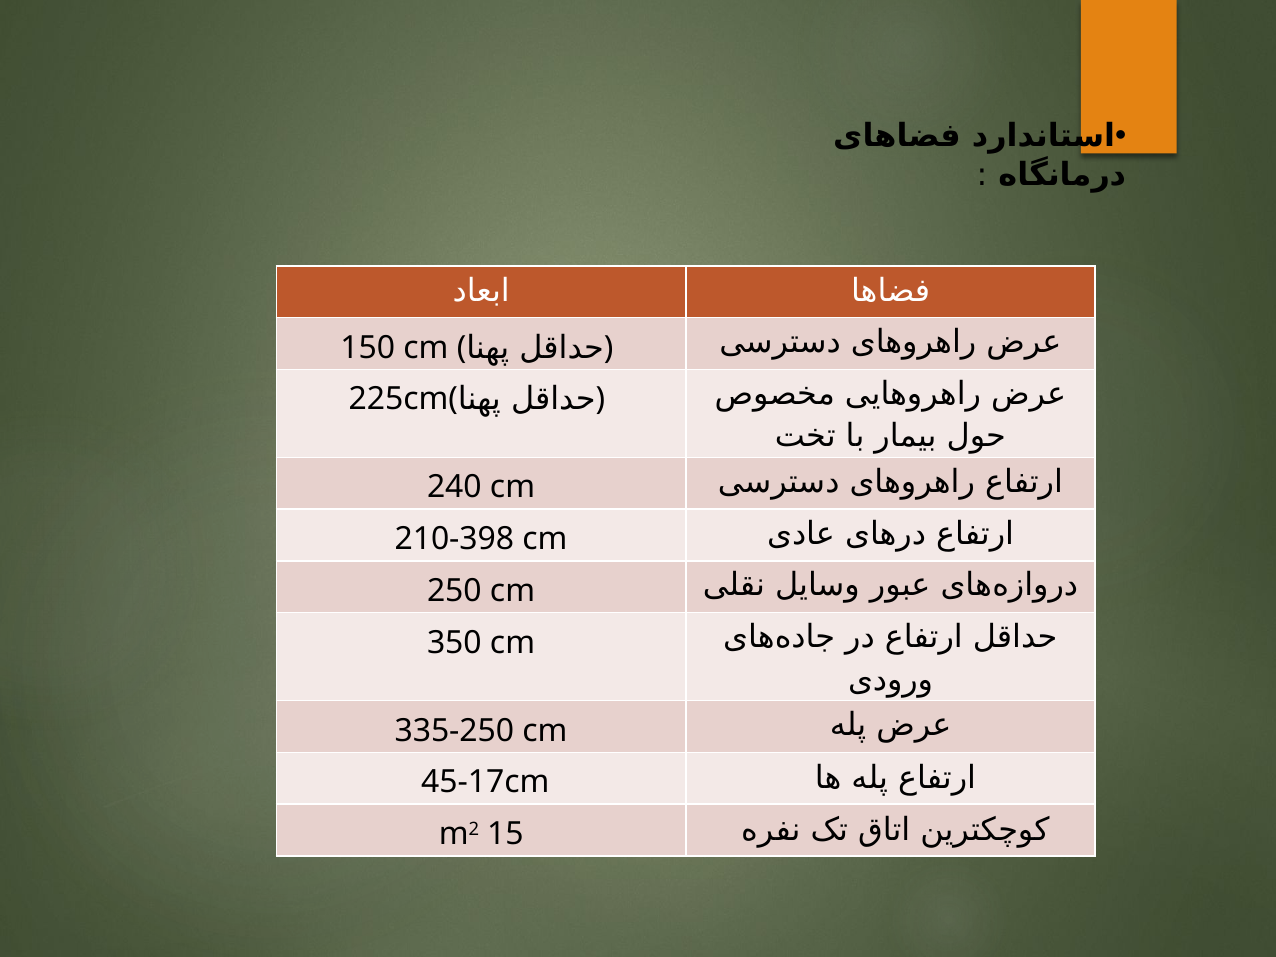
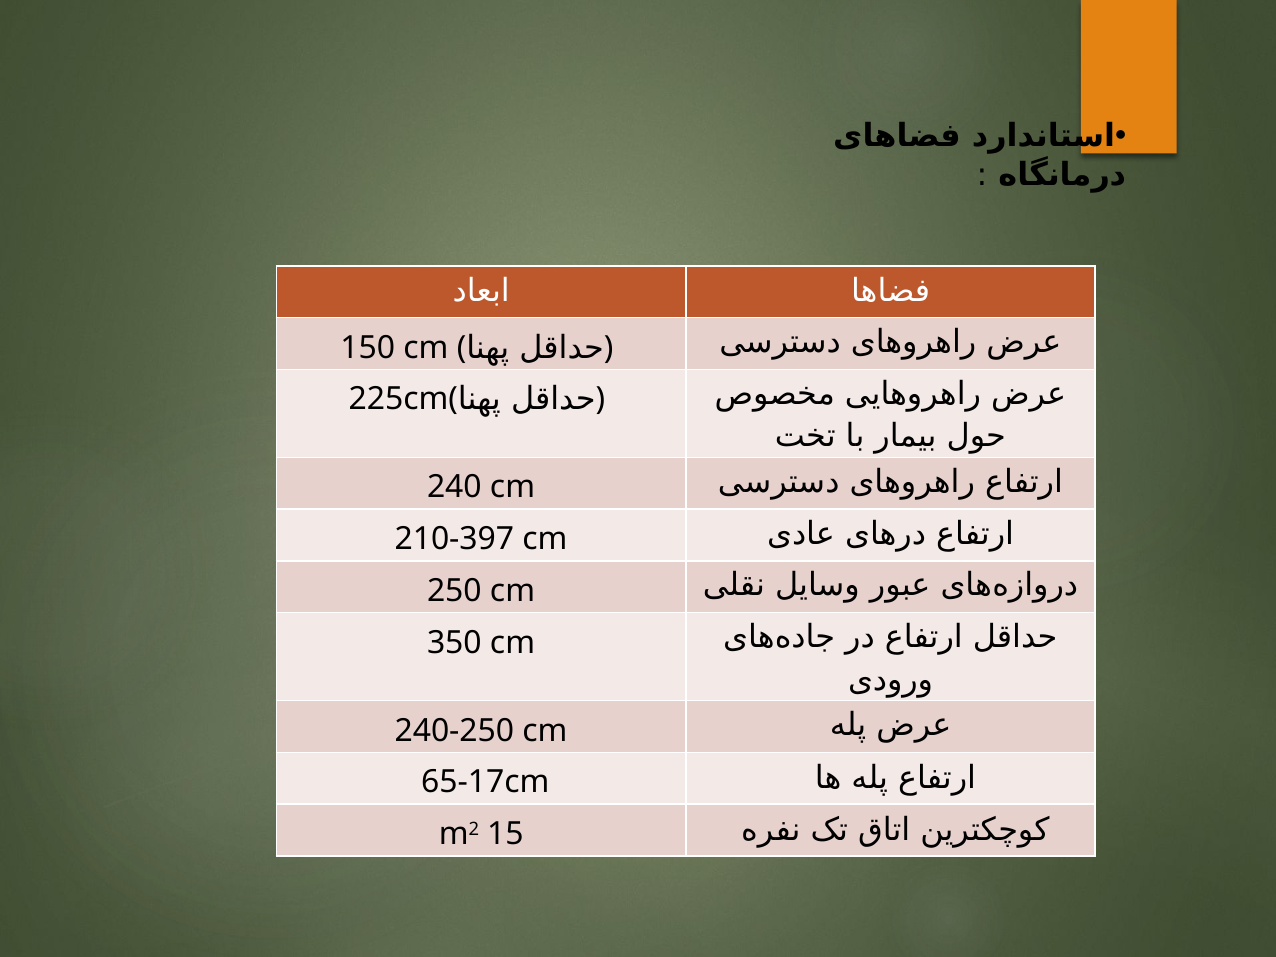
210-398: 210-398 -> 210-397
335-250: 335-250 -> 240-250
45-17cm: 45-17cm -> 65-17cm
